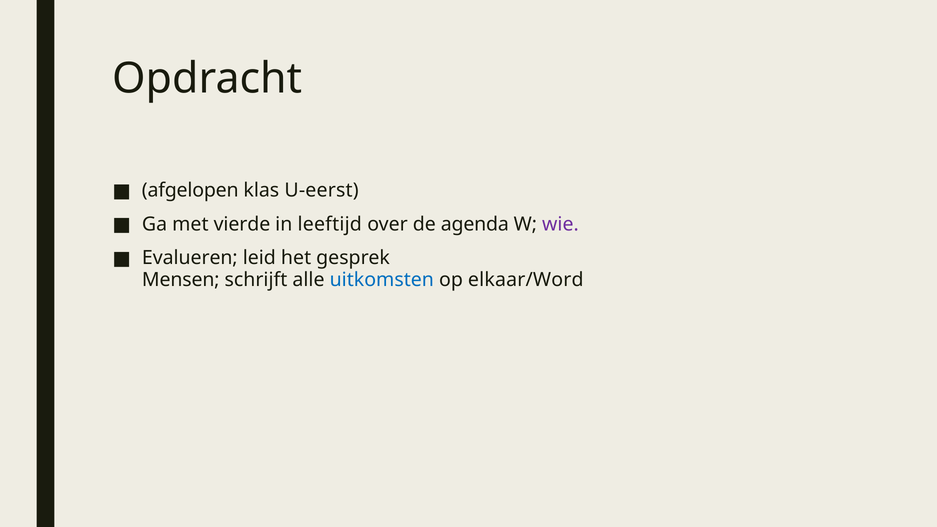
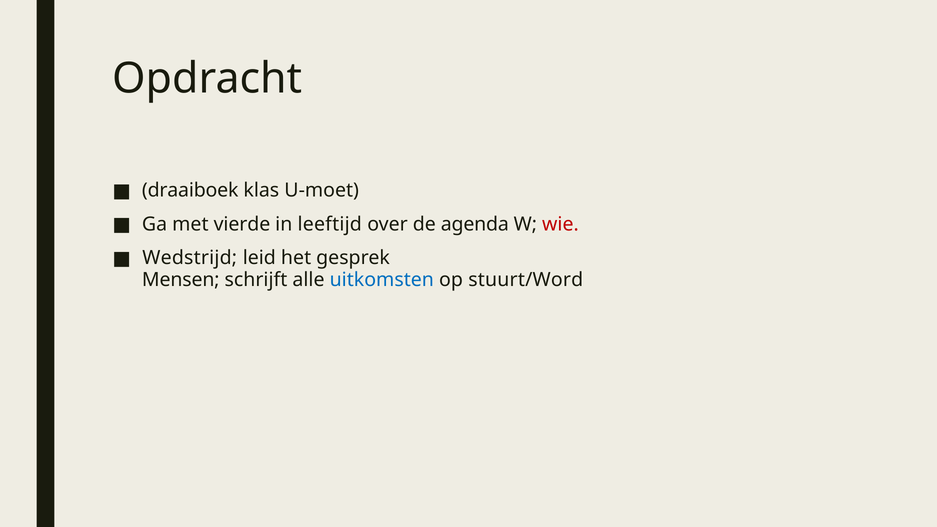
afgelopen: afgelopen -> draaiboek
U-eerst: U-eerst -> U-moet
wie colour: purple -> red
Evalueren: Evalueren -> Wedstrijd
elkaar/Word: elkaar/Word -> stuurt/Word
